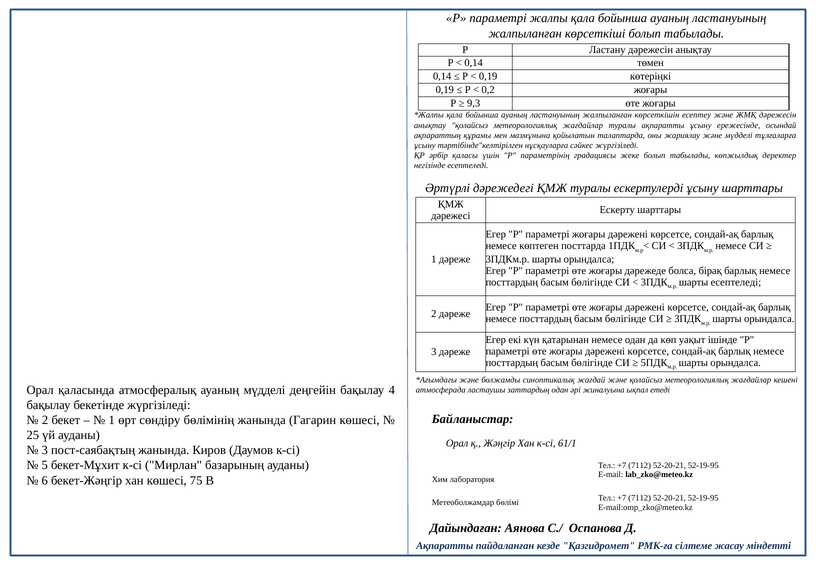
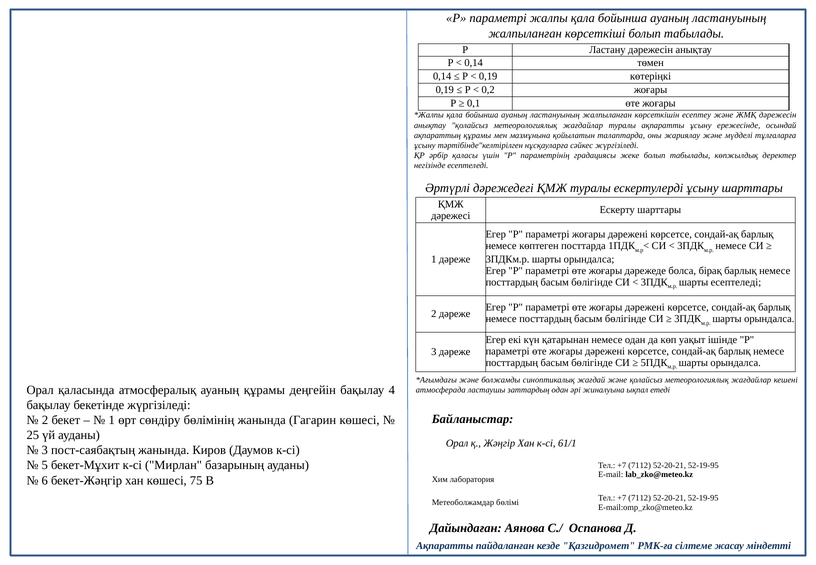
9,3: 9,3 -> 0,1
ауаның мүдделі: мүдделі -> құрамы
